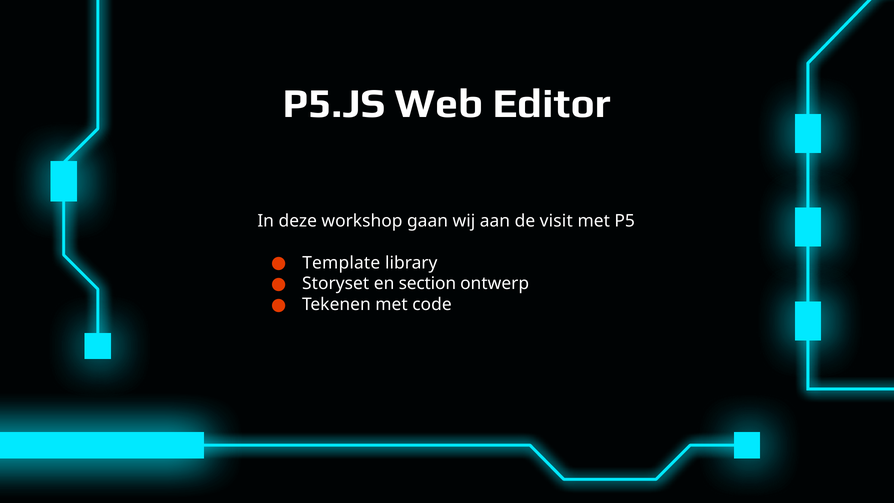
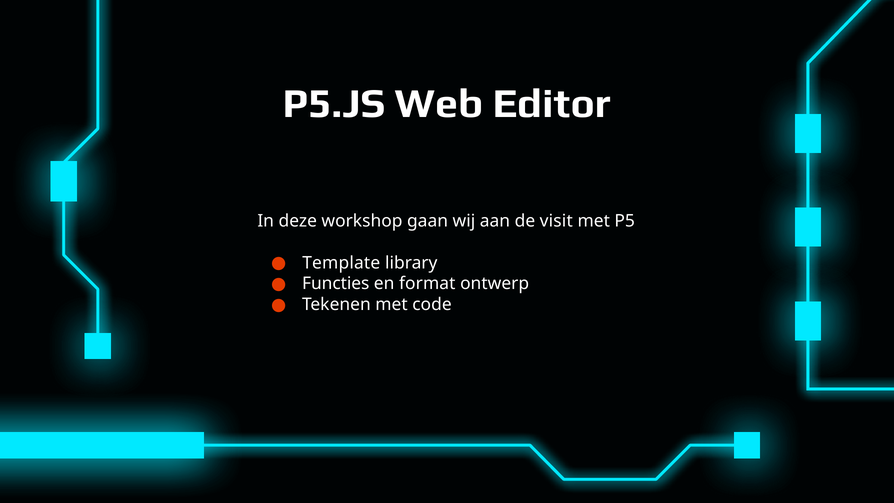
Storyset: Storyset -> Functies
section: section -> format
